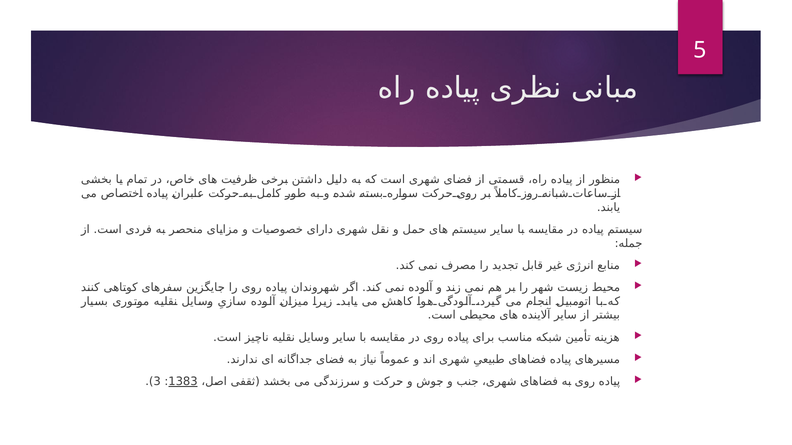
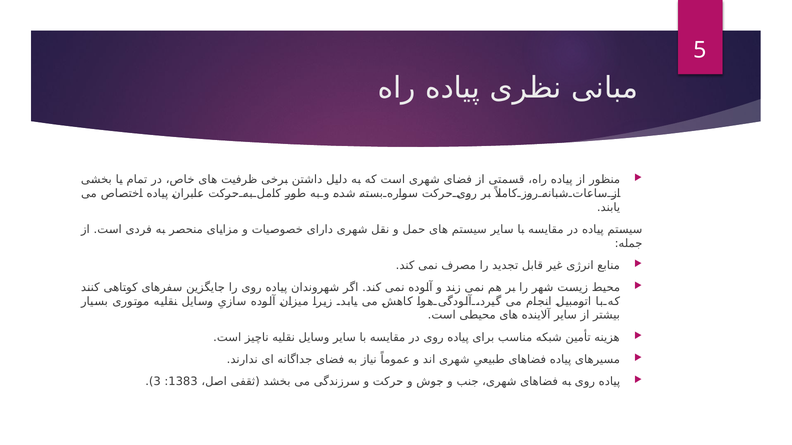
1383 underline: present -> none
